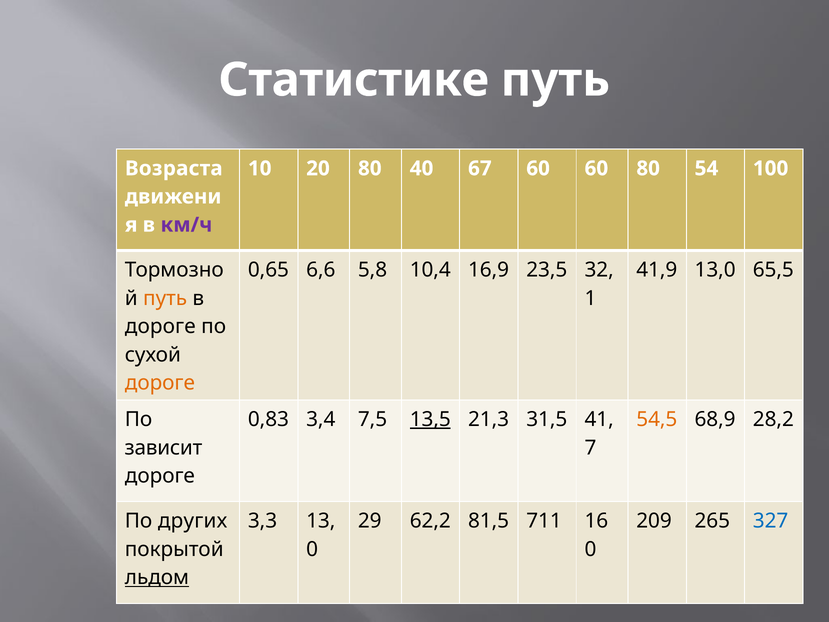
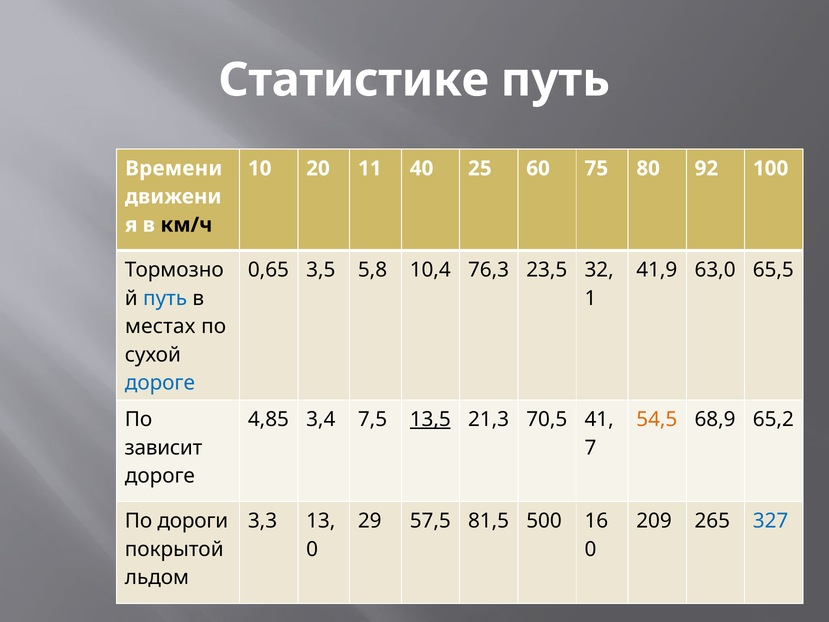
Возраста: Возраста -> Времени
20 80: 80 -> 11
67: 67 -> 25
60 60: 60 -> 75
54: 54 -> 92
км/ч colour: purple -> black
6,6: 6,6 -> 3,5
16,9: 16,9 -> 76,3
13,0: 13,0 -> 63,0
путь at (165, 298) colour: orange -> blue
дороге at (160, 326): дороге -> местах
дороге at (160, 383) colour: orange -> blue
0,83: 0,83 -> 4,85
31,5: 31,5 -> 70,5
28,2: 28,2 -> 65,2
других: других -> дороги
62,2: 62,2 -> 57,5
711: 711 -> 500
льдом underline: present -> none
